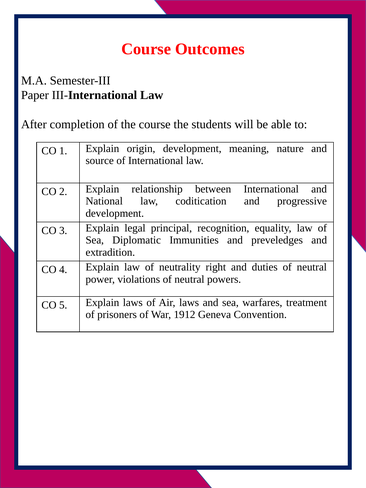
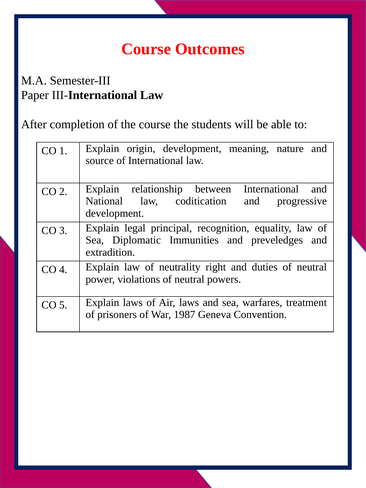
1912: 1912 -> 1987
